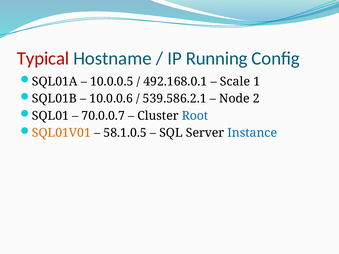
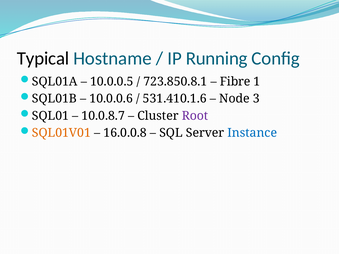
Typical colour: red -> black
492.168.0.1: 492.168.0.1 -> 723.850.8.1
Scale: Scale -> Fibre
539.586.2.1: 539.586.2.1 -> 531.410.1.6
2: 2 -> 3
70.0.0.7: 70.0.0.7 -> 10.0.8.7
Root colour: blue -> purple
58.1.0.5: 58.1.0.5 -> 16.0.0.8
